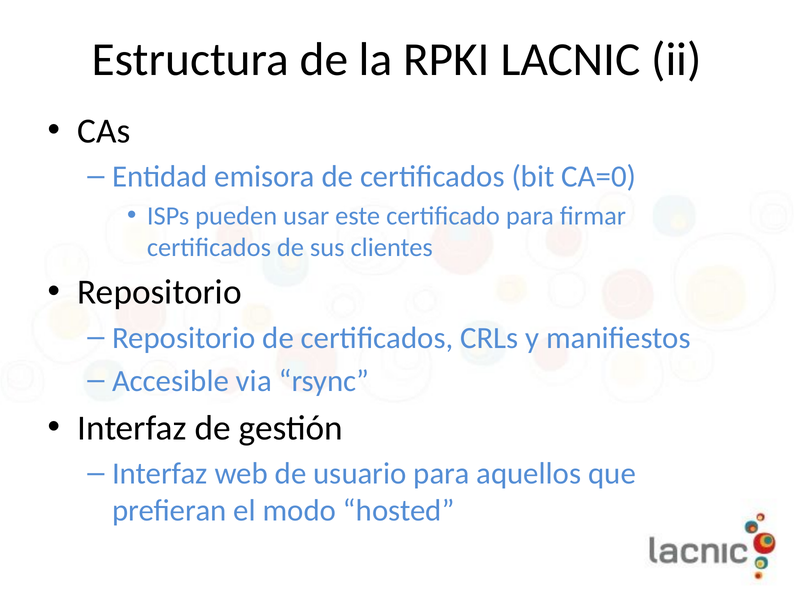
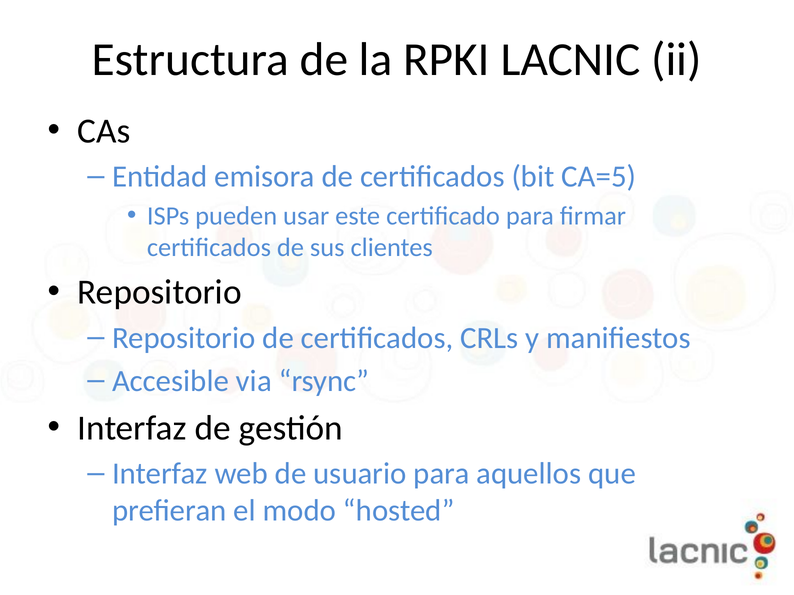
CA=0: CA=0 -> CA=5
